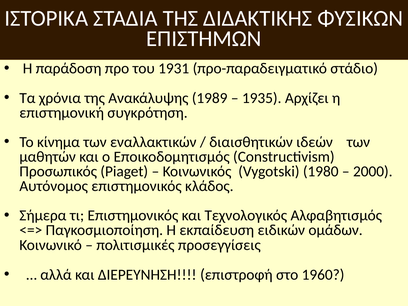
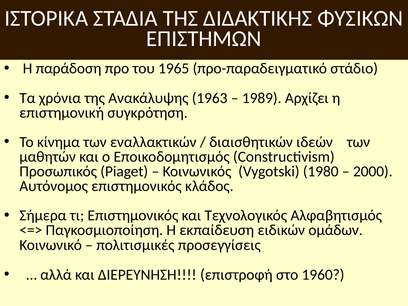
1931: 1931 -> 1965
1989: 1989 -> 1963
1935: 1935 -> 1989
